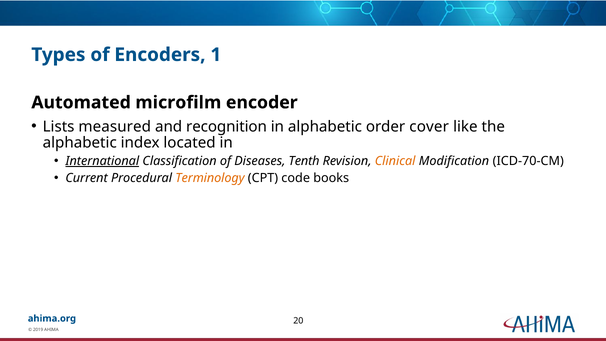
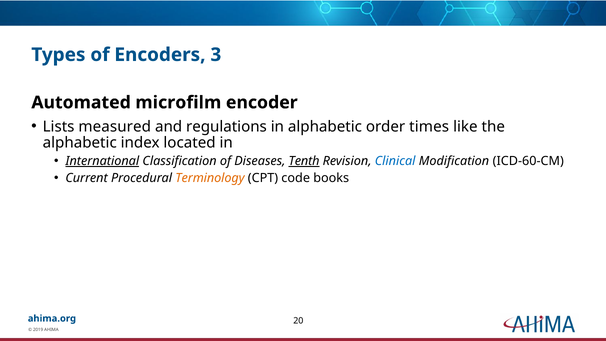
1: 1 -> 3
recognition: recognition -> regulations
cover: cover -> times
Tenth underline: none -> present
Clinical colour: orange -> blue
ICD-70-CM: ICD-70-CM -> ICD-60-CM
